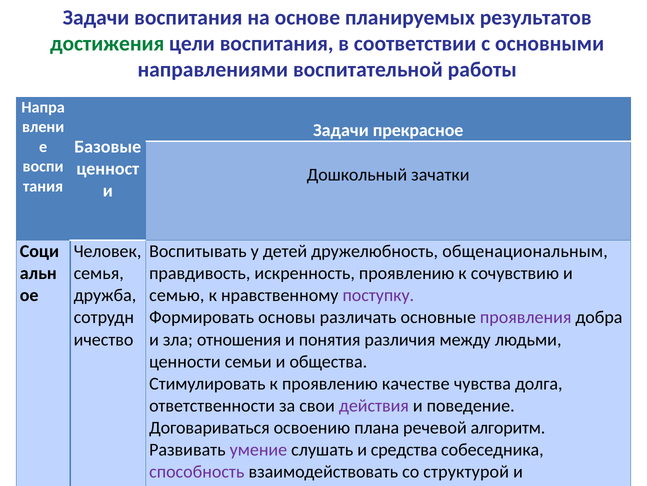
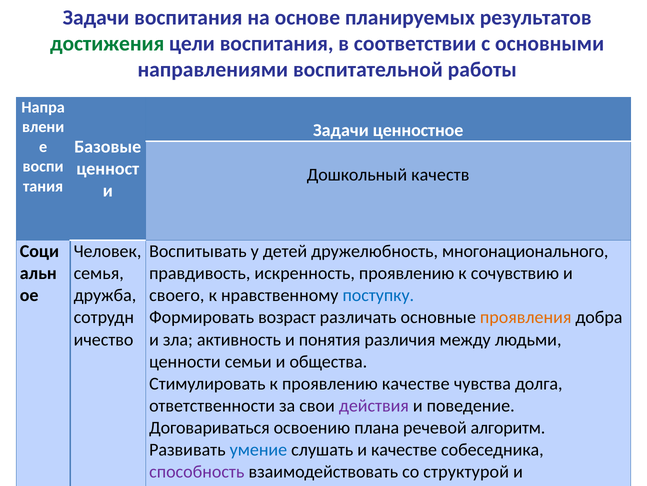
прекрасное: прекрасное -> ценностное
зачатки: зачатки -> качеств
общенациональным: общенациональным -> многонационального
семью: семью -> своего
поступку colour: purple -> blue
основы: основы -> возраст
проявления colour: purple -> orange
отношения: отношения -> активность
умение colour: purple -> blue
и средства: средства -> качестве
